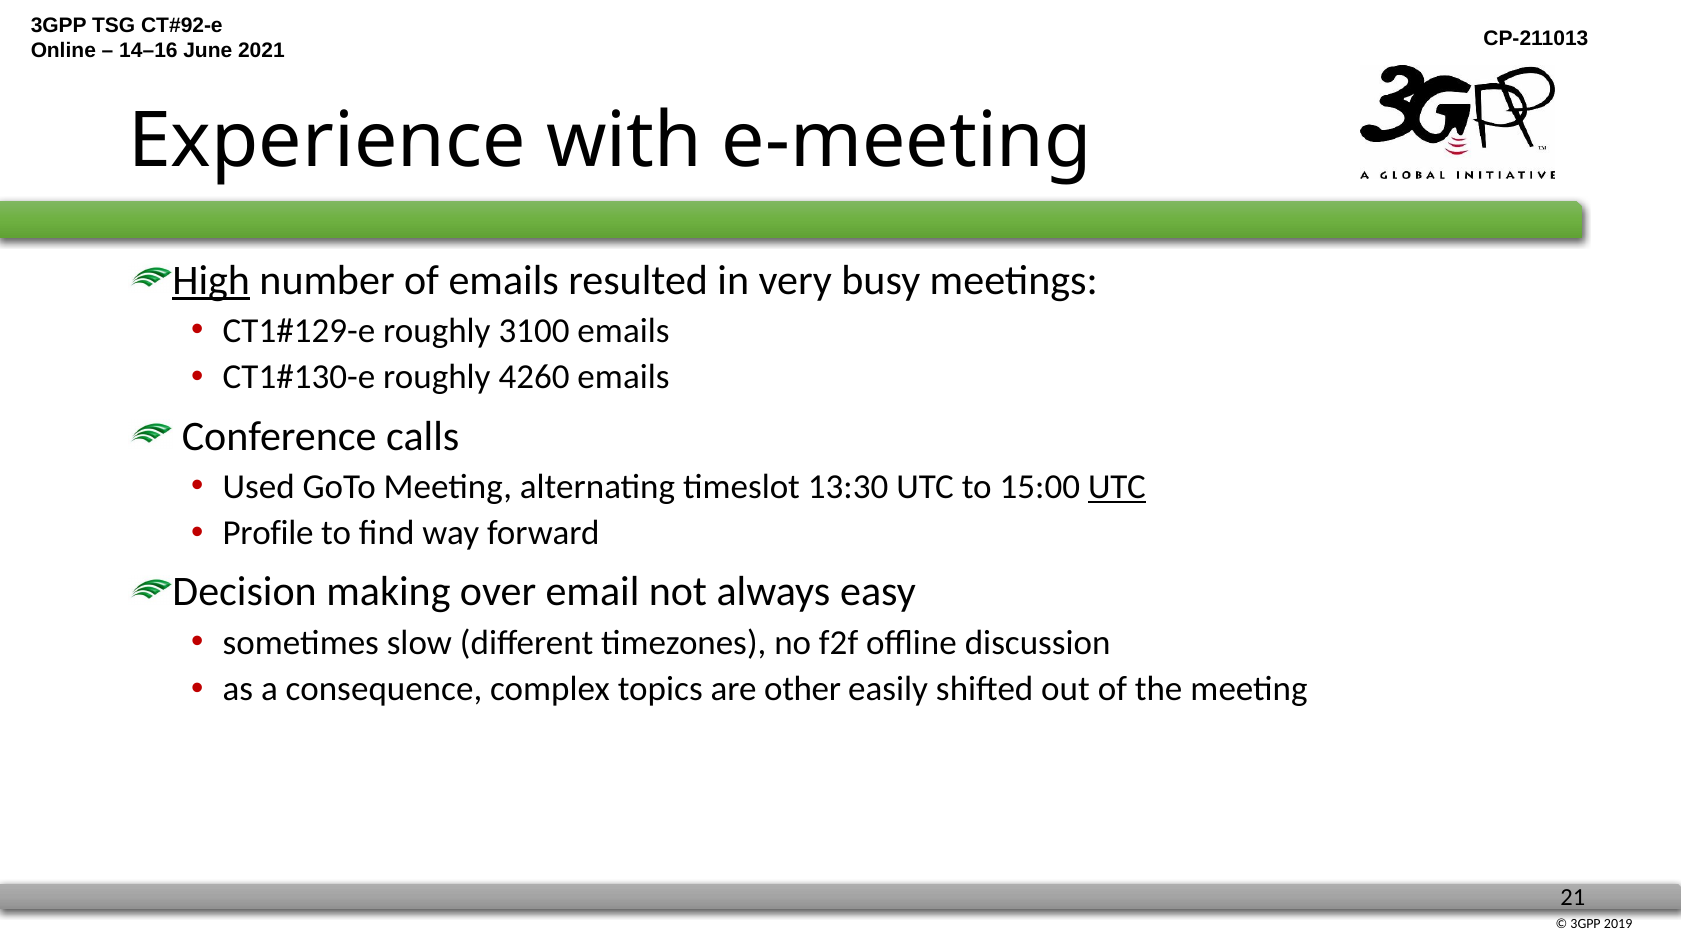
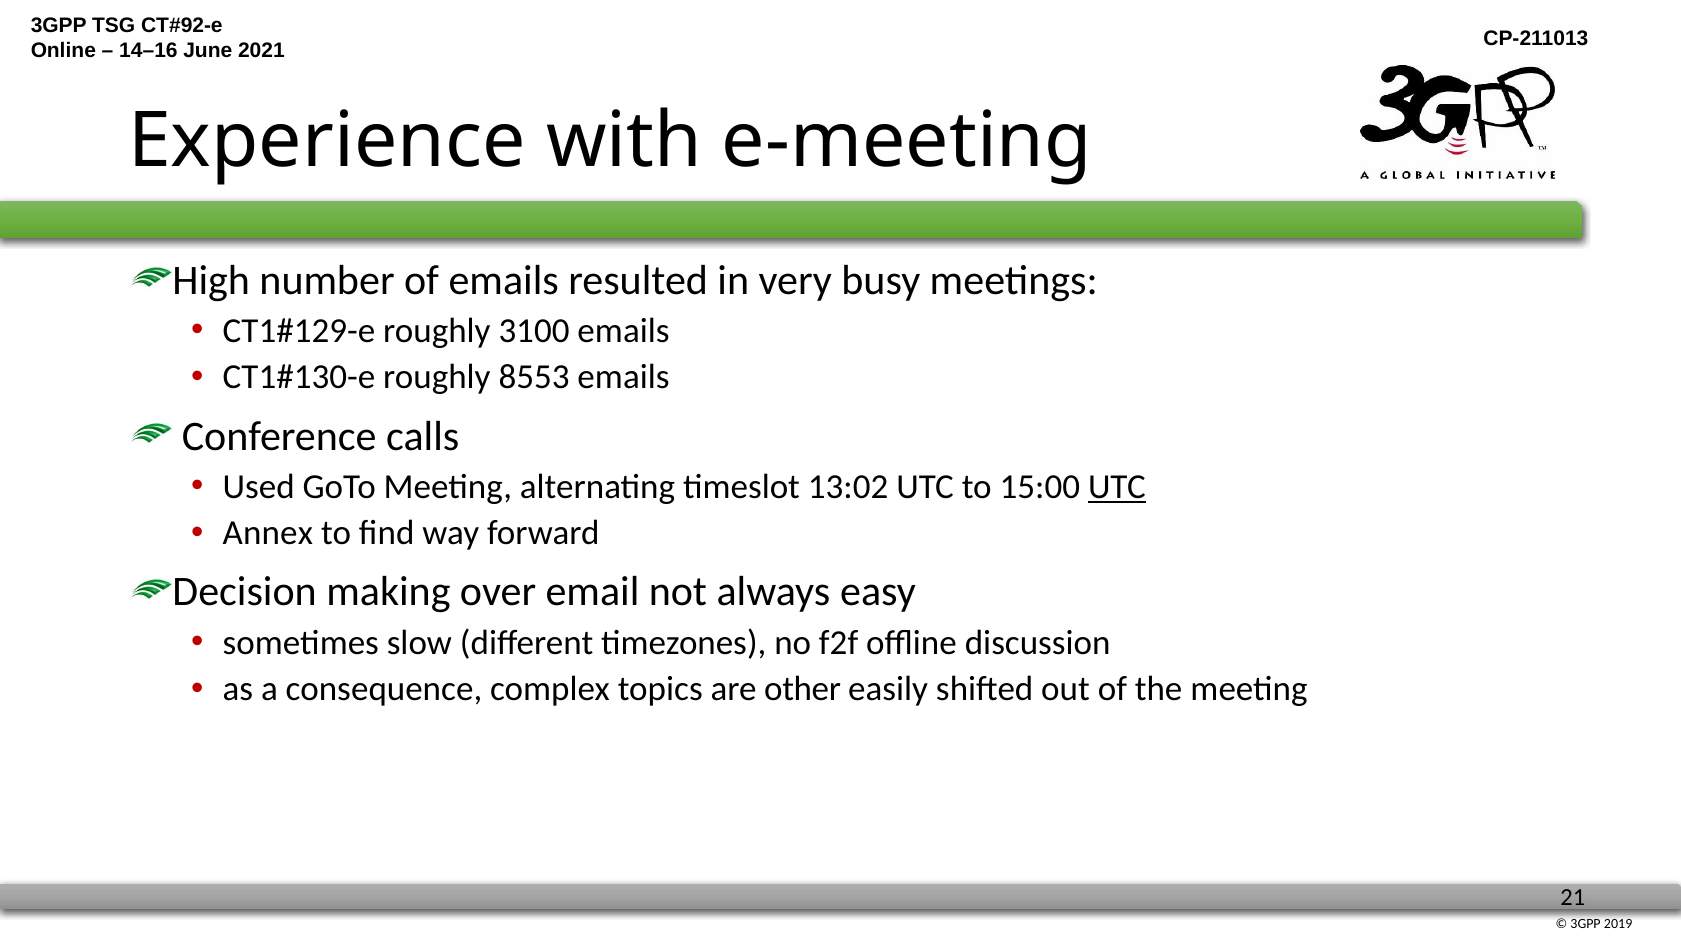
High underline: present -> none
4260: 4260 -> 8553
13:30: 13:30 -> 13:02
Profile: Profile -> Annex
